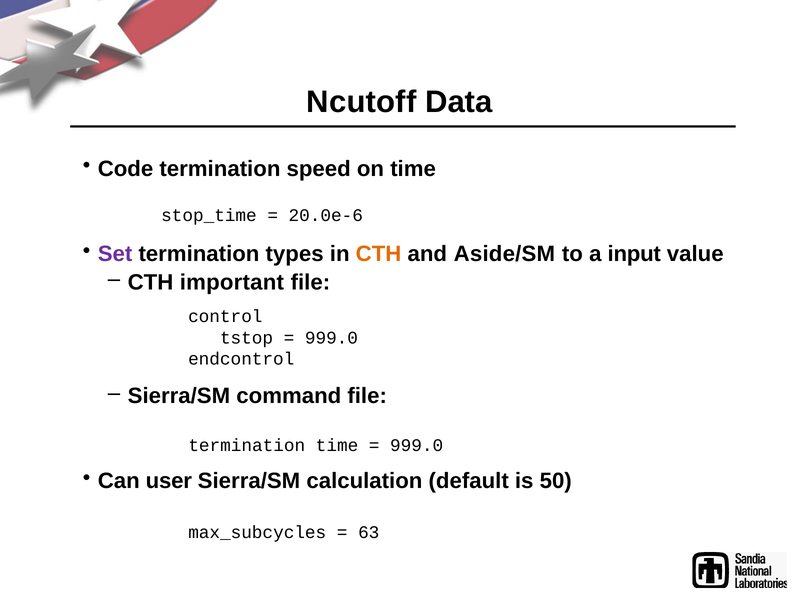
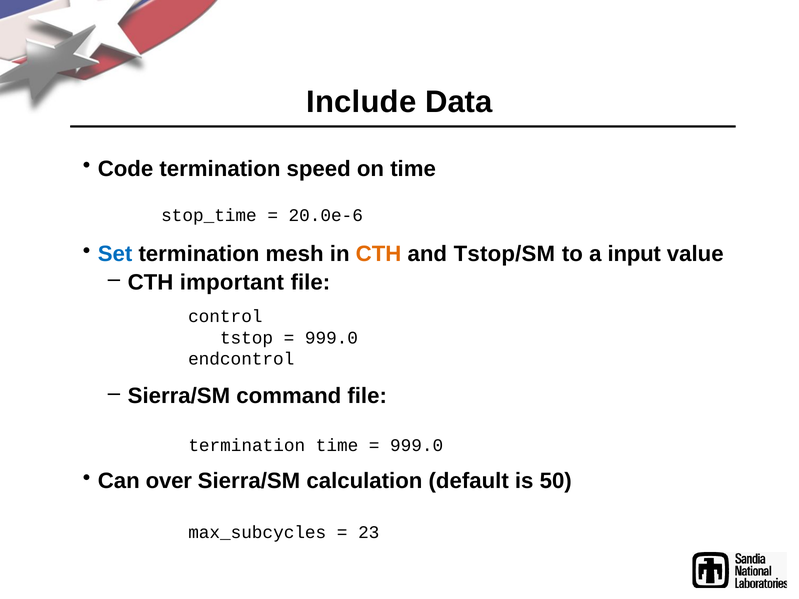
Ncutoff: Ncutoff -> Include
Set colour: purple -> blue
types: types -> mesh
Aside/SM: Aside/SM -> Tstop/SM
user: user -> over
63: 63 -> 23
